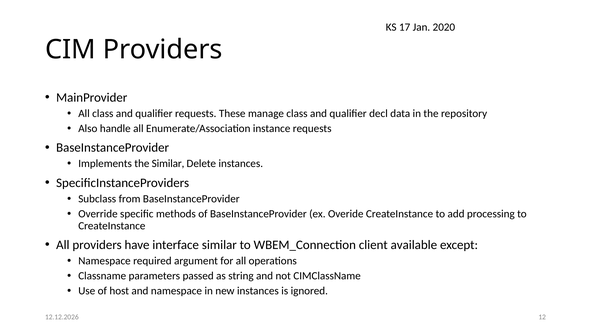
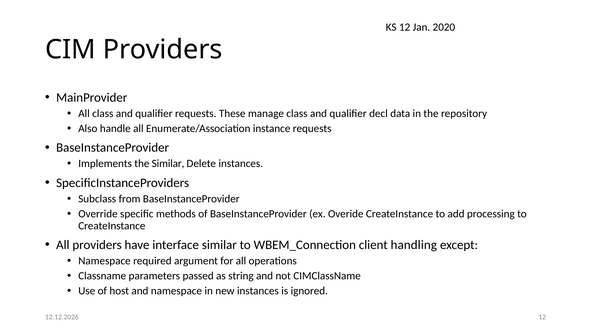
KS 17: 17 -> 12
available: available -> handling
